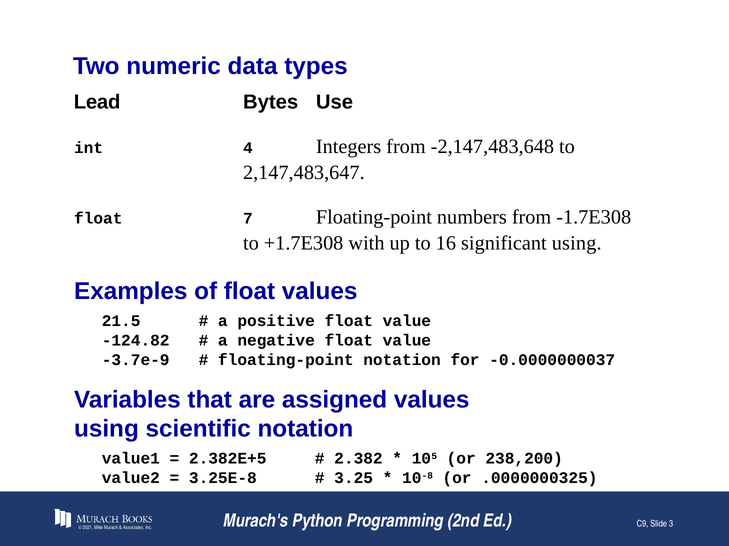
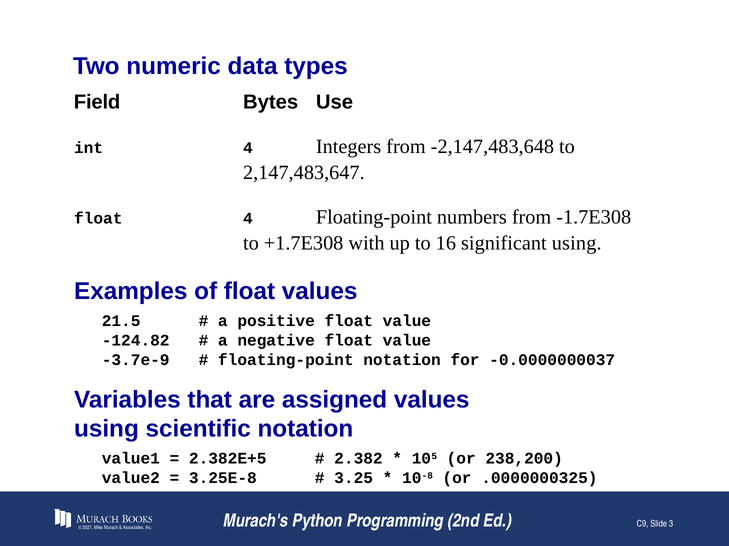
Lead: Lead -> Field
float 7: 7 -> 4
